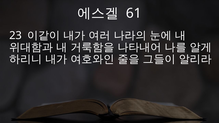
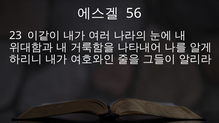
61: 61 -> 56
